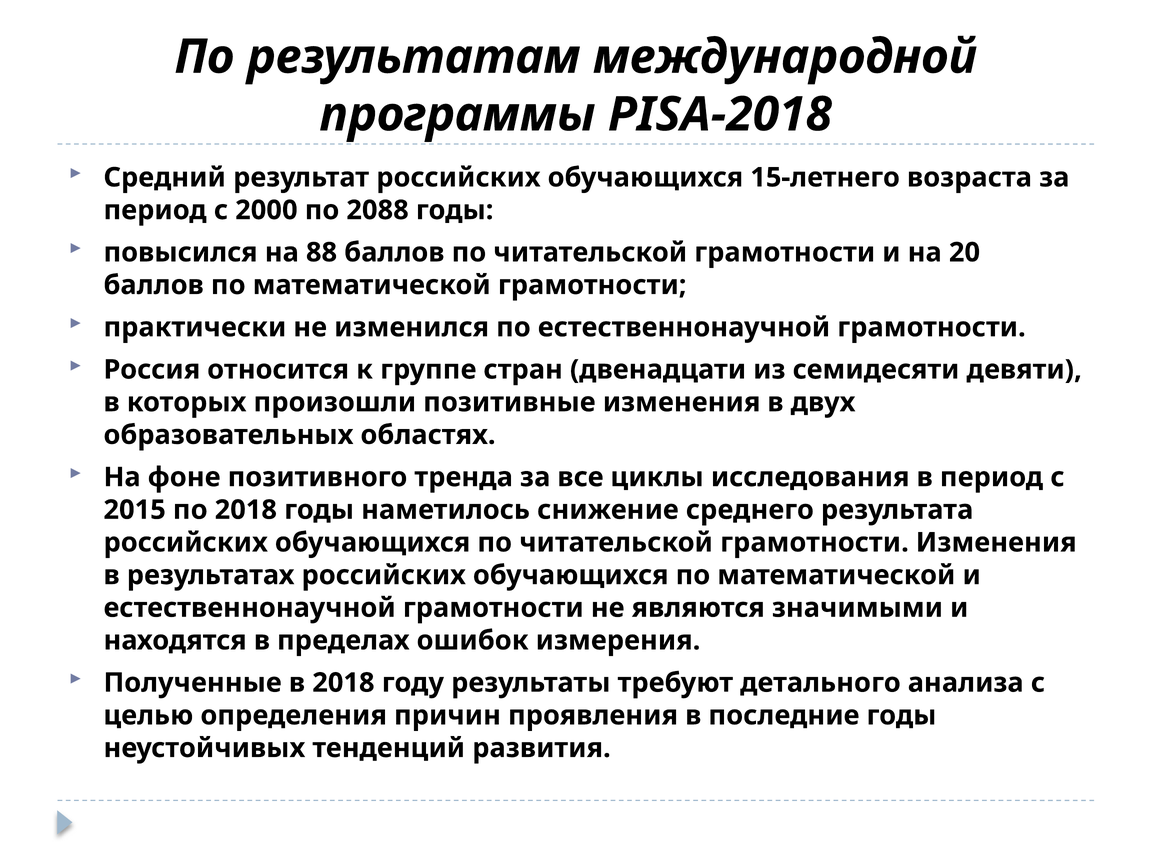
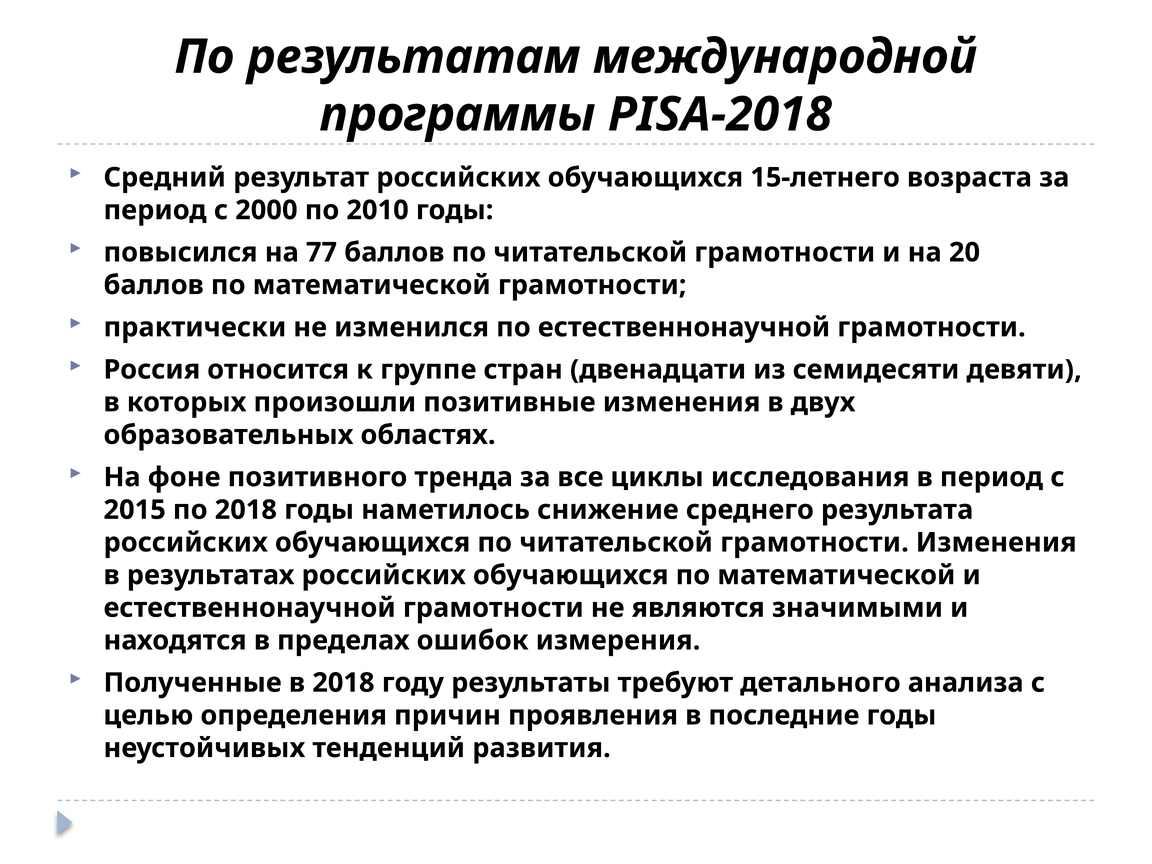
2088: 2088 -> 2010
88: 88 -> 77
